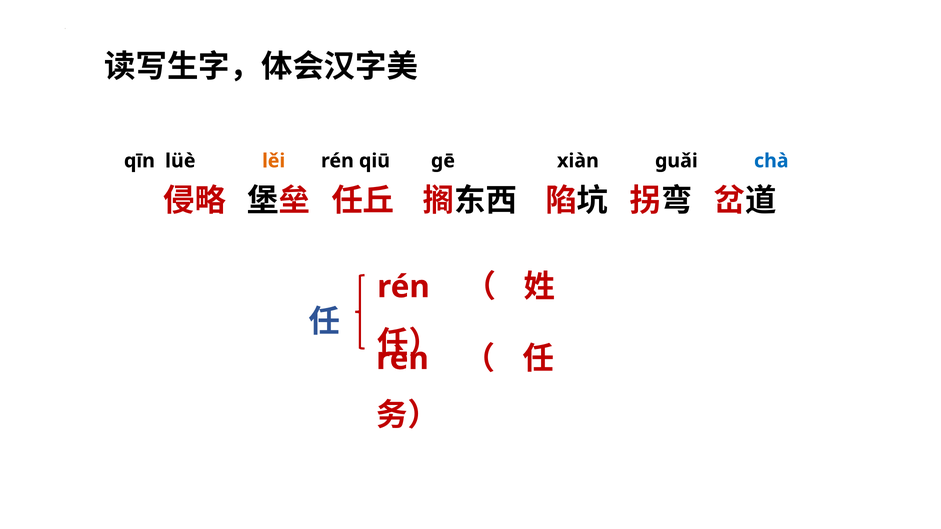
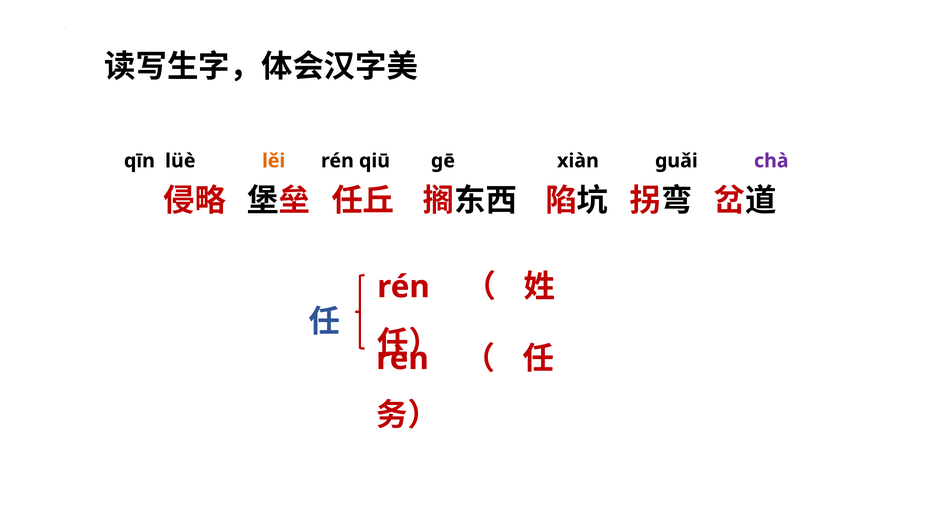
chà colour: blue -> purple
